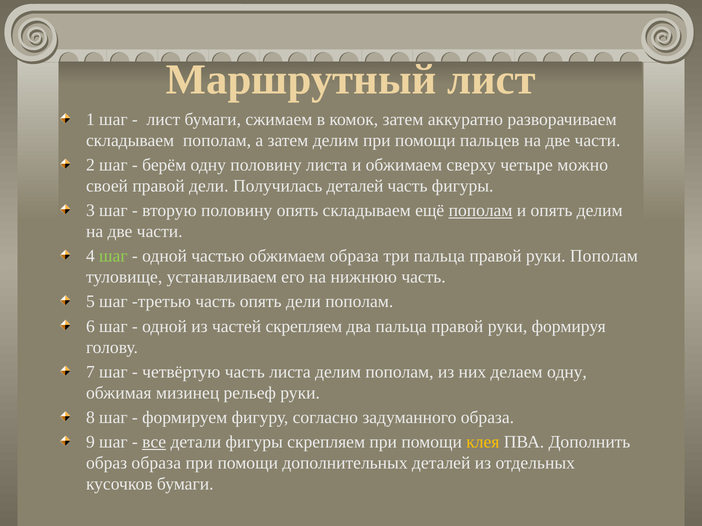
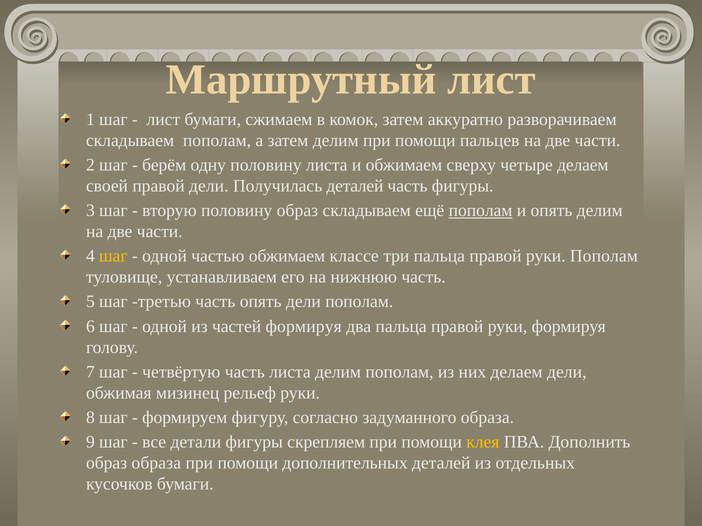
четыре можно: можно -> делаем
половину опять: опять -> образ
шаг at (113, 256) colour: light green -> yellow
обжимаем образа: образа -> классе
частей скрепляем: скрепляем -> формируя
делаем одну: одну -> дели
все underline: present -> none
